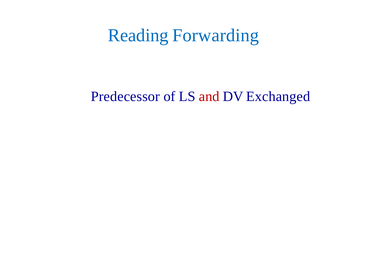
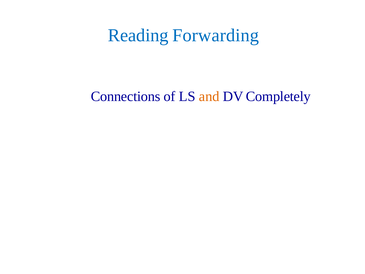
Predecessor: Predecessor -> Connections
and colour: red -> orange
Exchanged: Exchanged -> Completely
